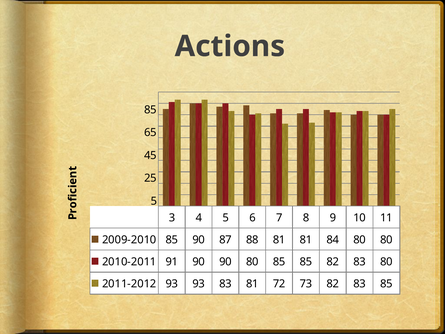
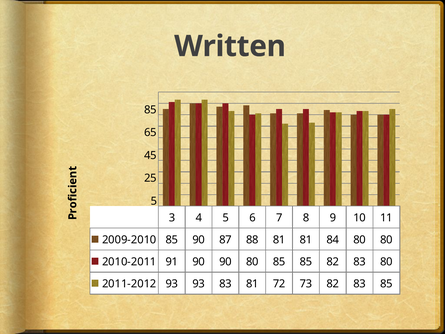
Actions: Actions -> Written
